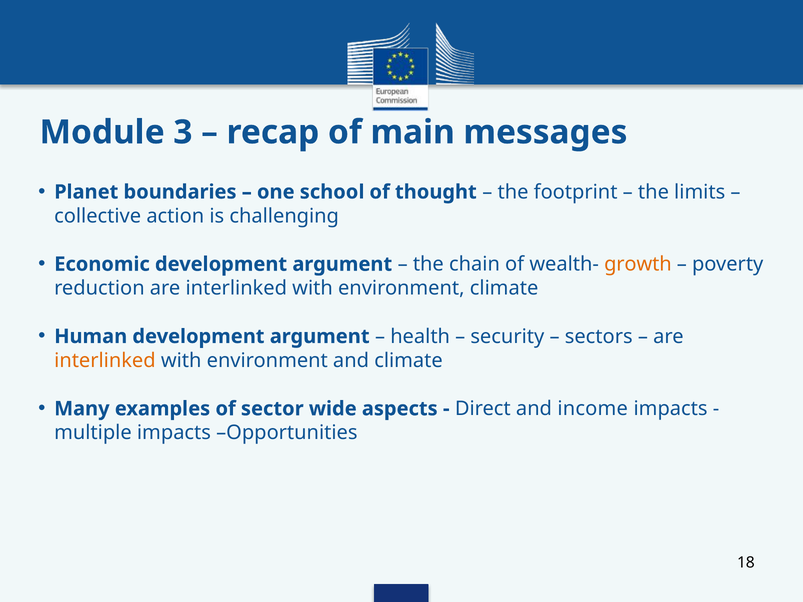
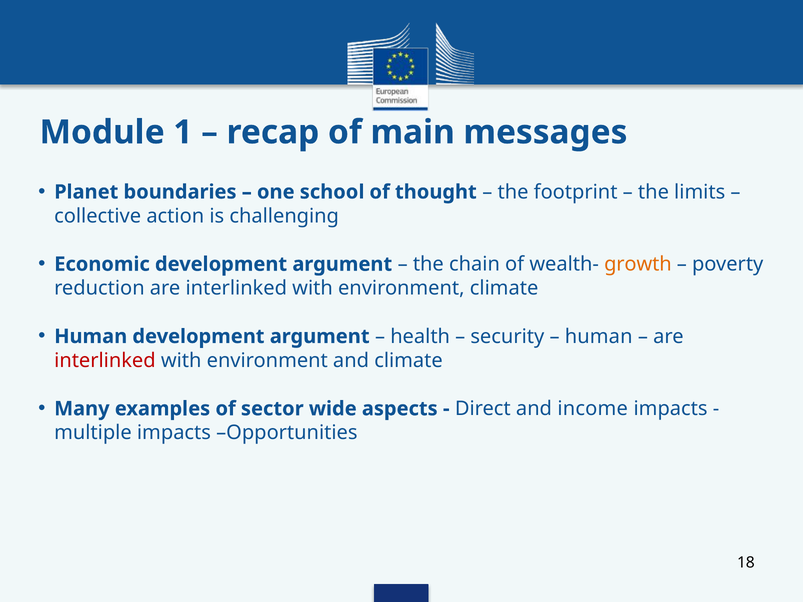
3: 3 -> 1
sectors at (599, 337): sectors -> human
interlinked at (105, 361) colour: orange -> red
